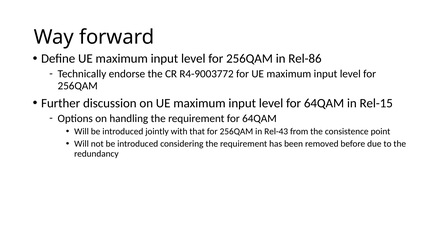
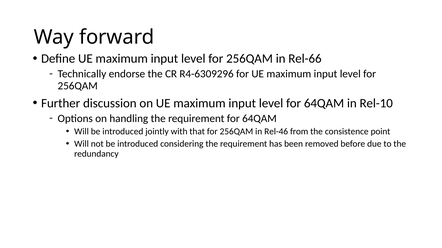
Rel-86: Rel-86 -> Rel-66
R4-9003772: R4-9003772 -> R4-6309296
Rel-15: Rel-15 -> Rel-10
Rel-43: Rel-43 -> Rel-46
